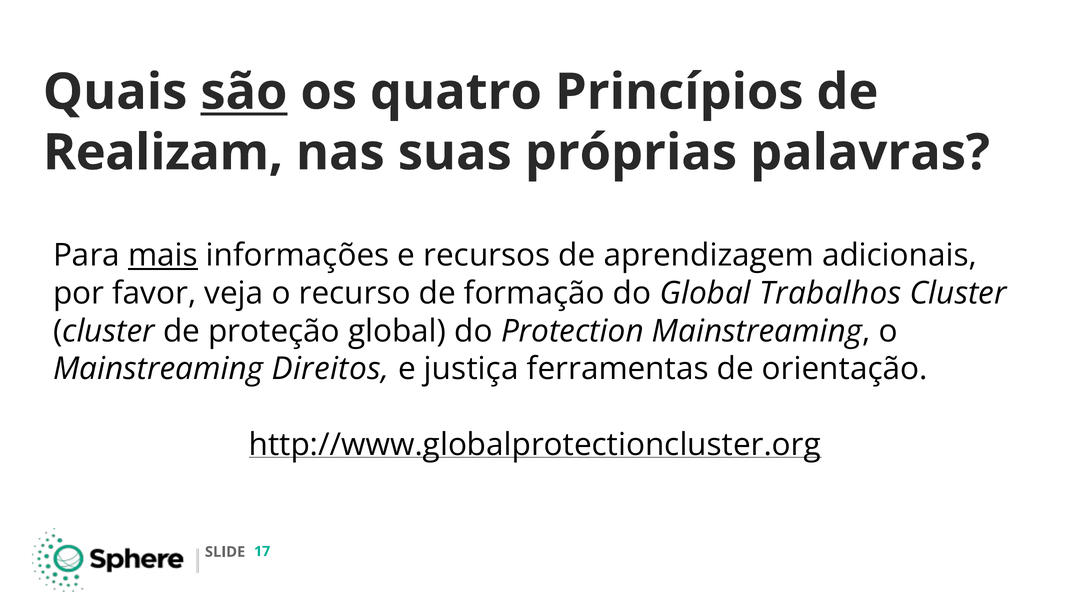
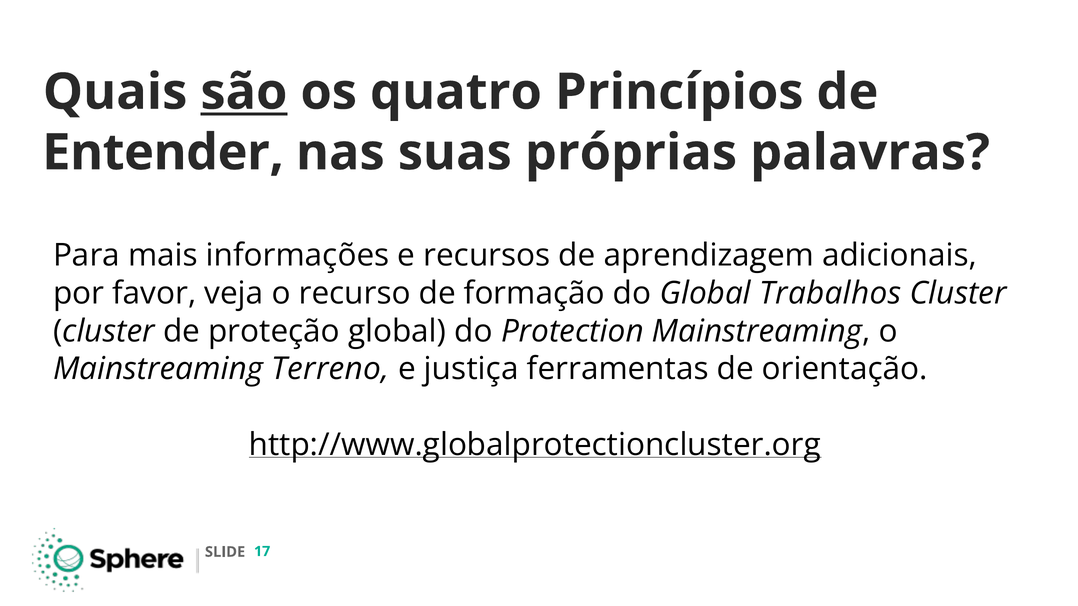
Realizam: Realizam -> Entender
mais underline: present -> none
Direitos: Direitos -> Terreno
